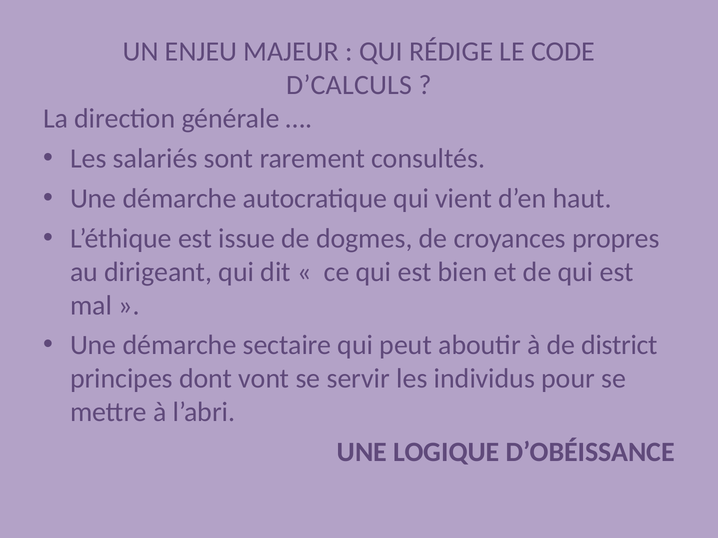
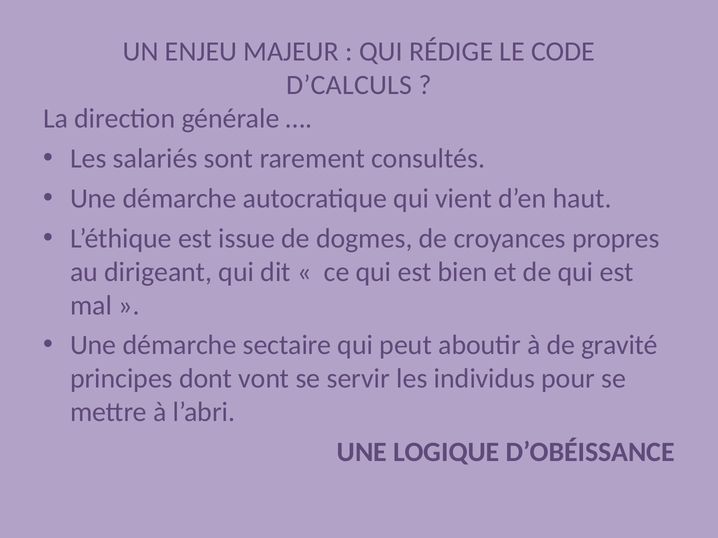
district: district -> gravité
